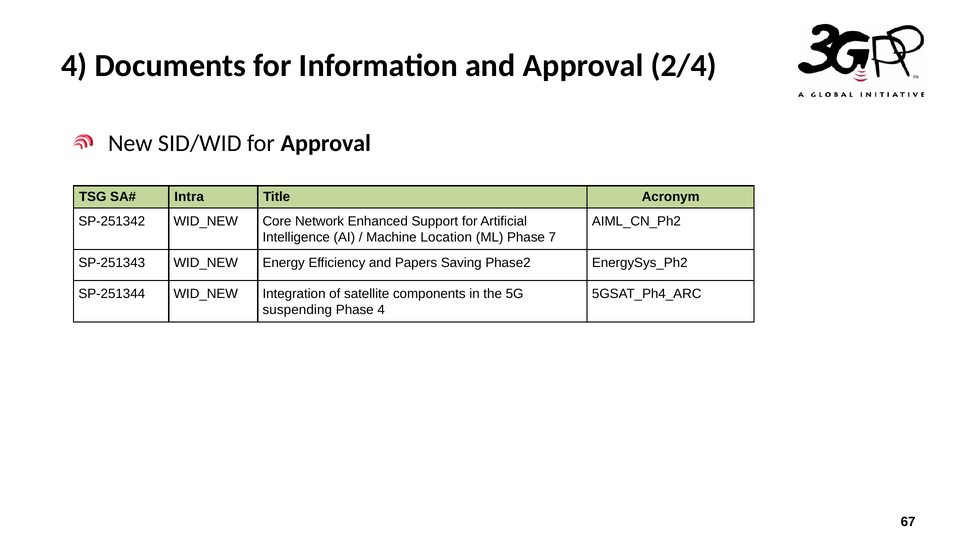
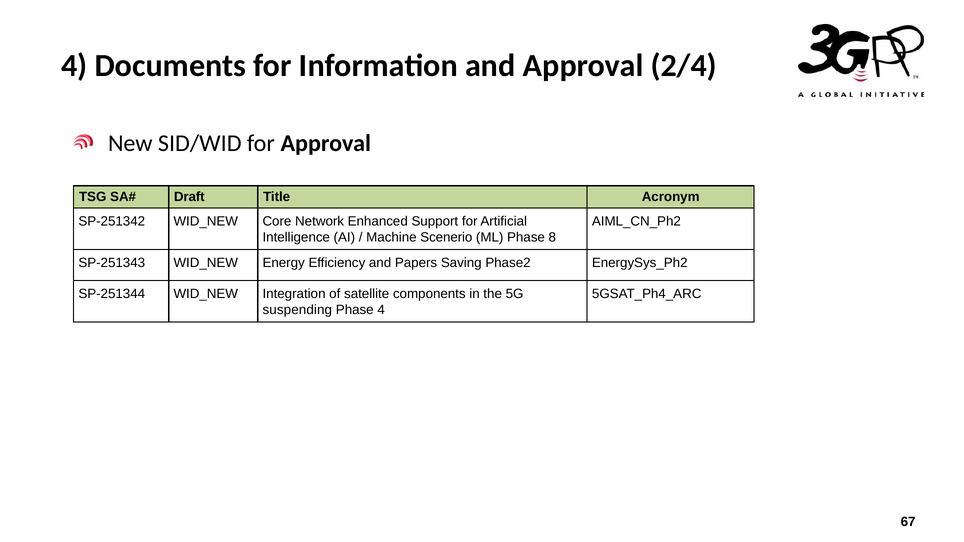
Intra: Intra -> Draft
Location: Location -> Scenerio
7: 7 -> 8
